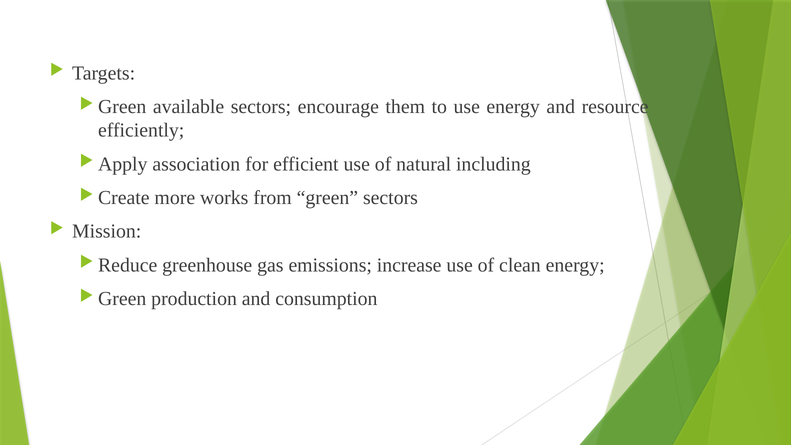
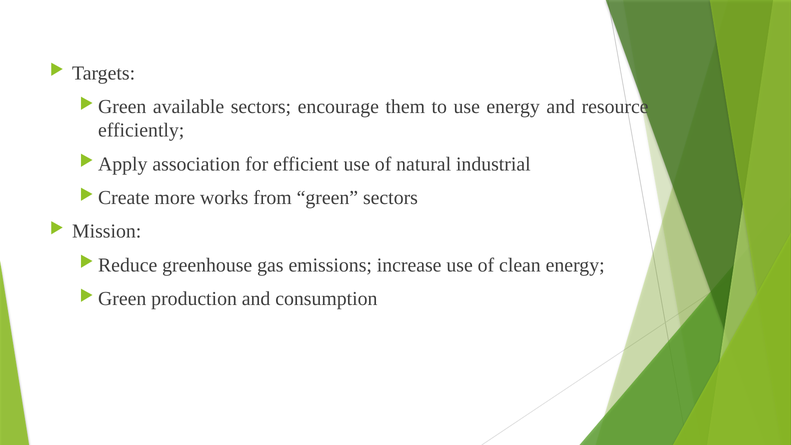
including: including -> industrial
